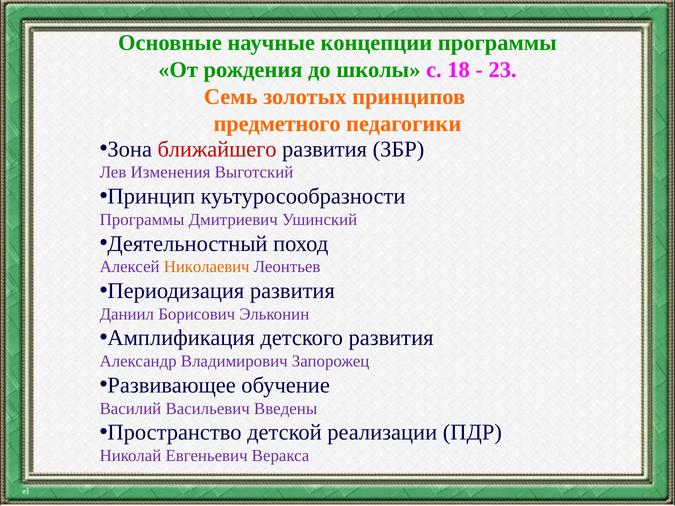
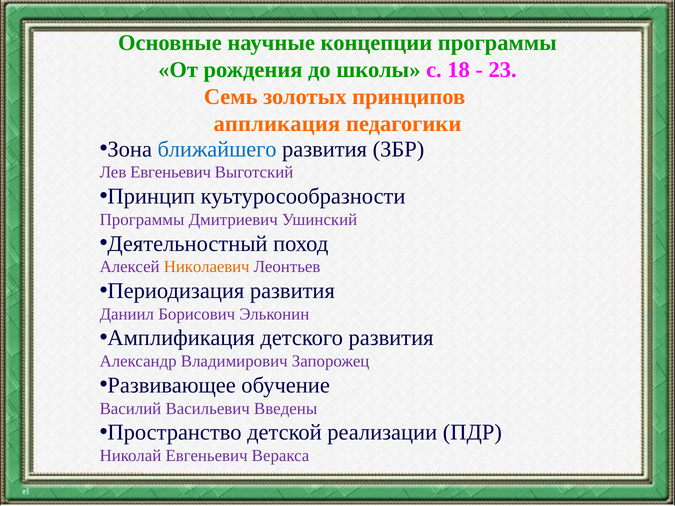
предметного: предметного -> аппликация
ближайшего colour: red -> blue
Лев Изменения: Изменения -> Евгеньевич
